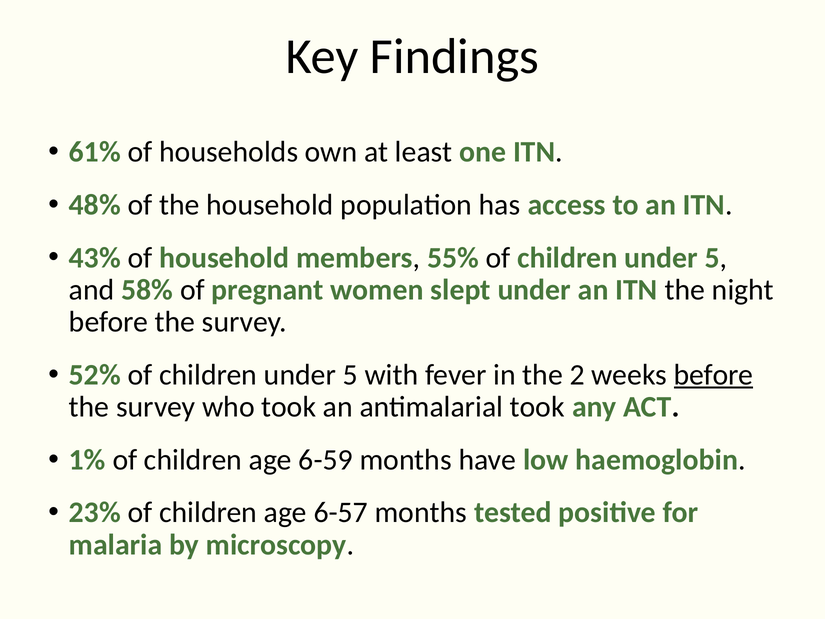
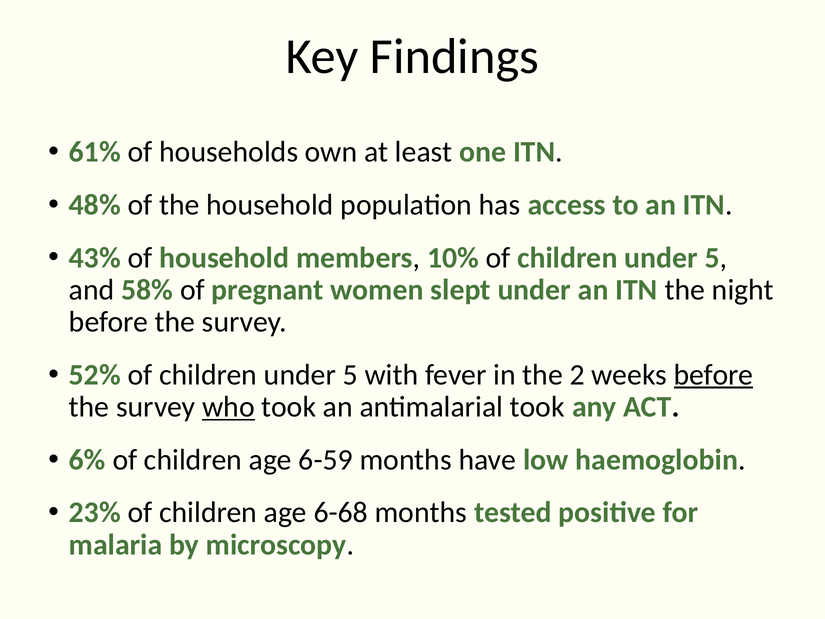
55%: 55% -> 10%
who underline: none -> present
1%: 1% -> 6%
6-57: 6-57 -> 6-68
